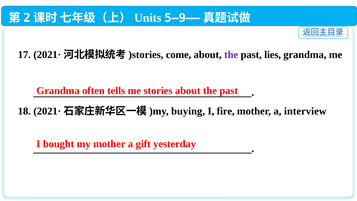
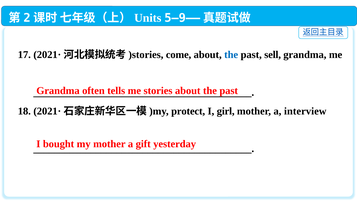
the at (231, 55) colour: purple -> blue
lies: lies -> sell
buying: buying -> protect
fire: fire -> girl
